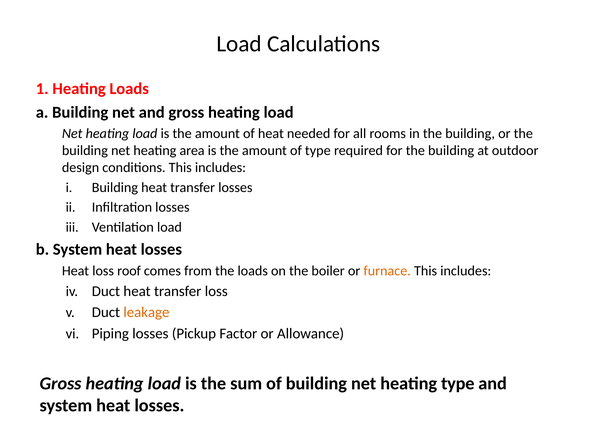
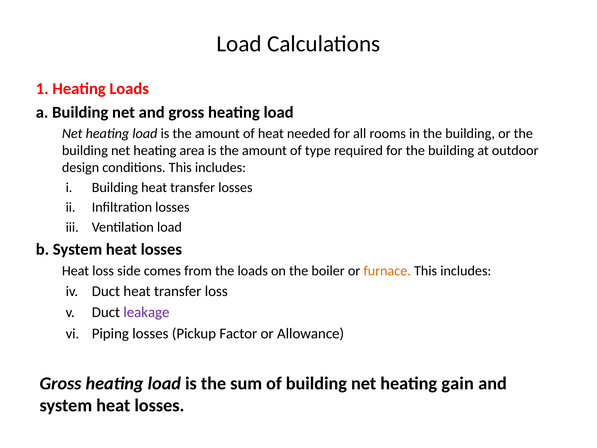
roof: roof -> side
leakage colour: orange -> purple
heating type: type -> gain
